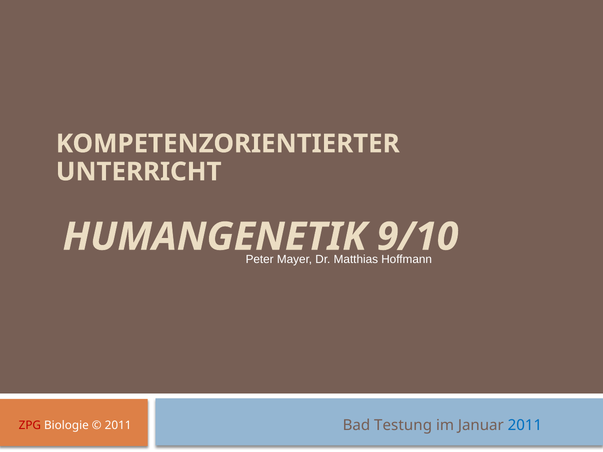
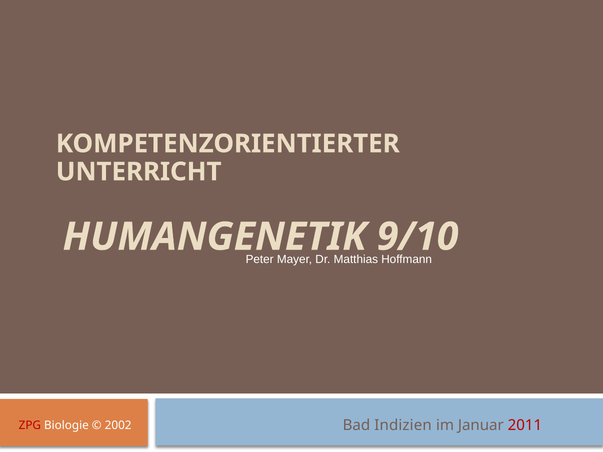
Testung: Testung -> Indizien
2011 at (525, 425) colour: blue -> red
2011 at (118, 426): 2011 -> 2002
